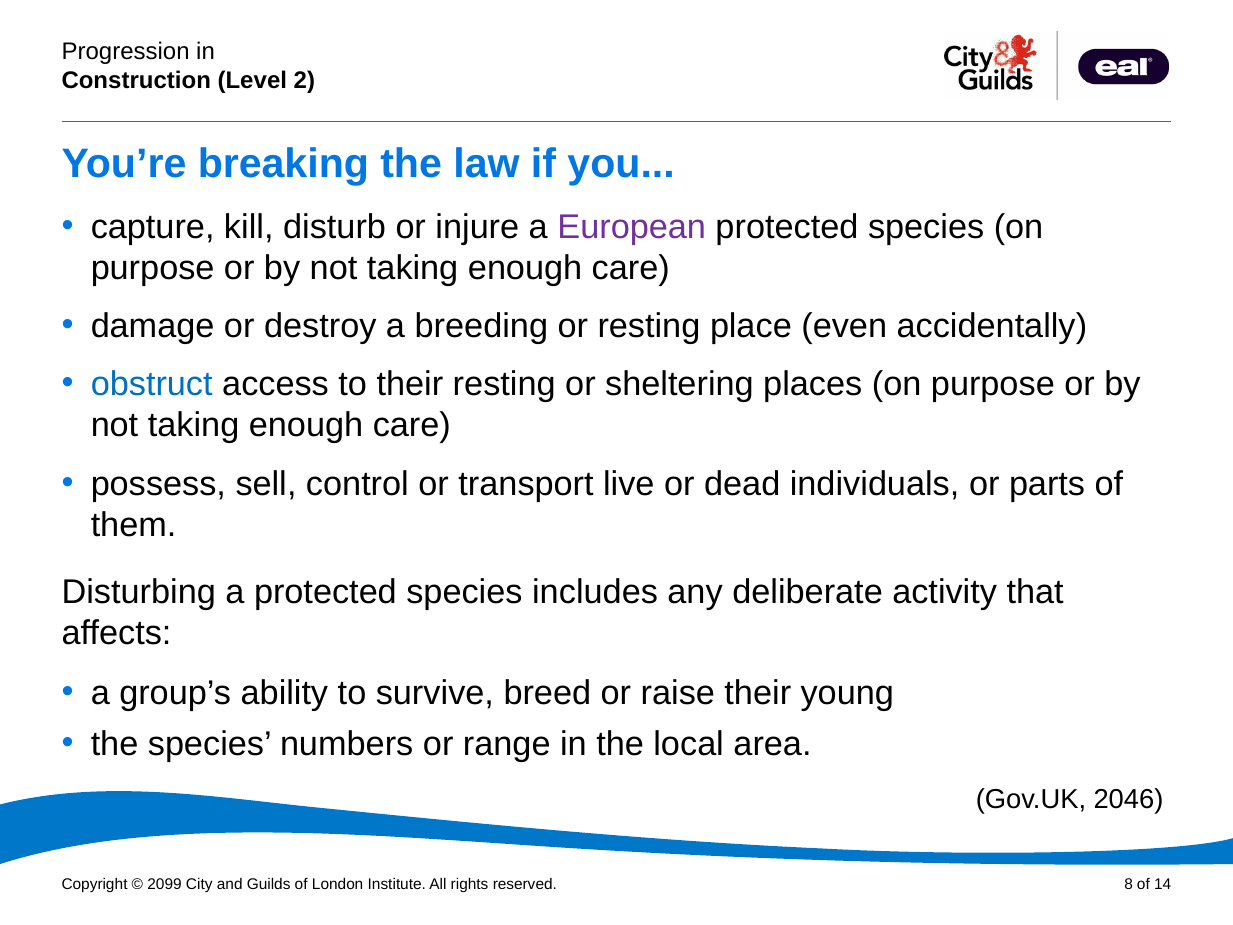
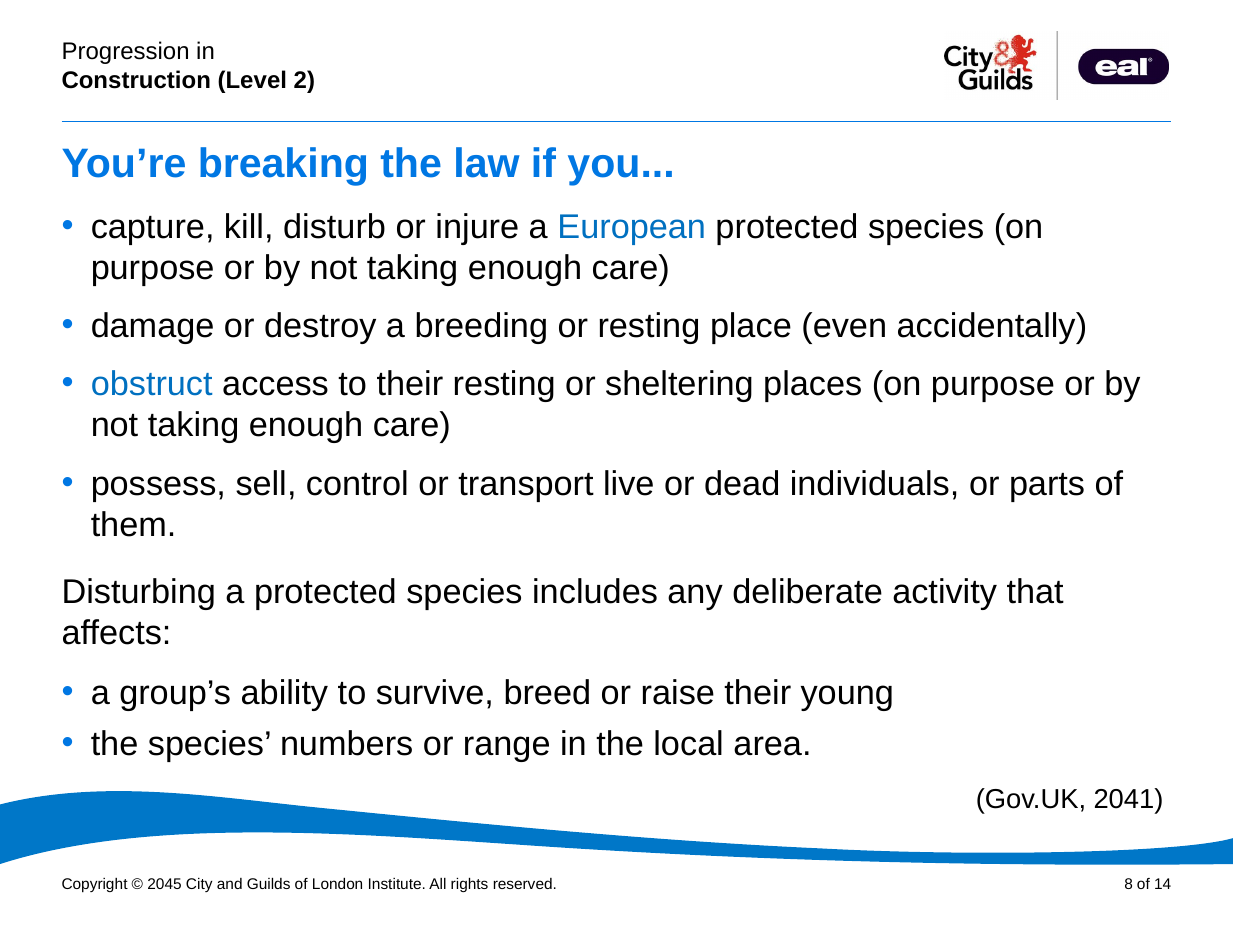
European colour: purple -> blue
2046: 2046 -> 2041
2099: 2099 -> 2045
